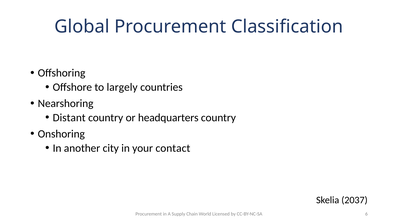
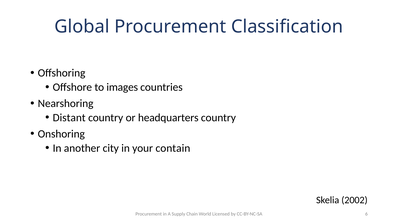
largely: largely -> images
contact: contact -> contain
2037: 2037 -> 2002
